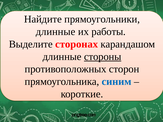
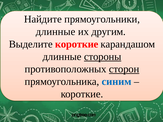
работы: работы -> другим
Выделите сторонах: сторонах -> короткие
сторон underline: none -> present
